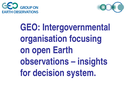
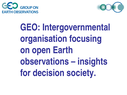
system: system -> society
